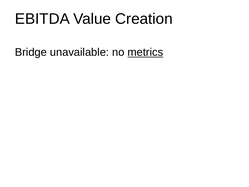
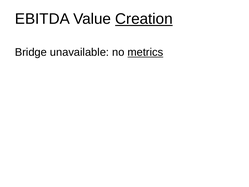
Creation underline: none -> present
